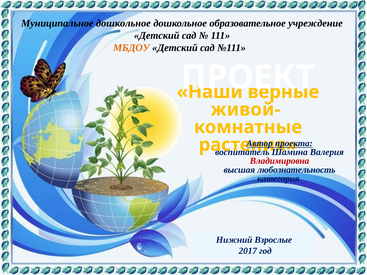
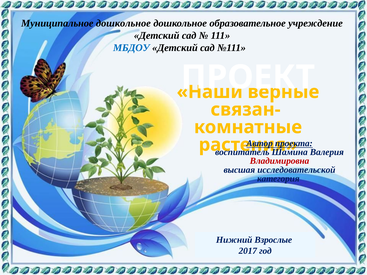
МБДОУ colour: orange -> blue
живой-: живой- -> связан-
любознательность: любознательность -> исследовательской
